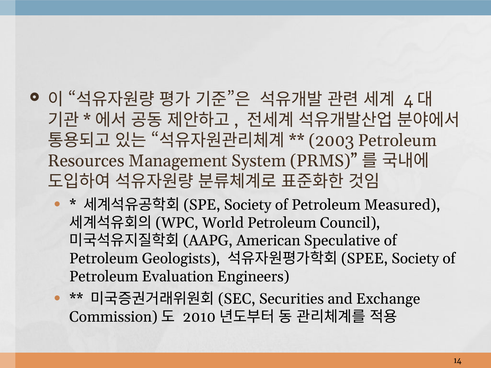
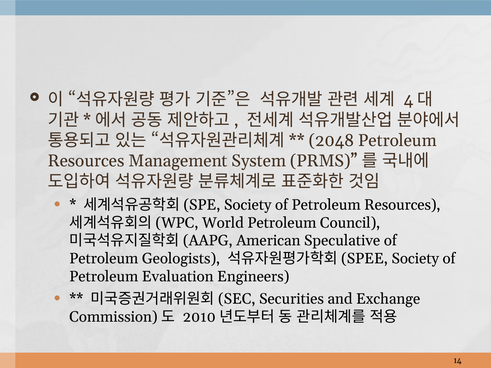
2003: 2003 -> 2048
of Petroleum Measured: Measured -> Resources
